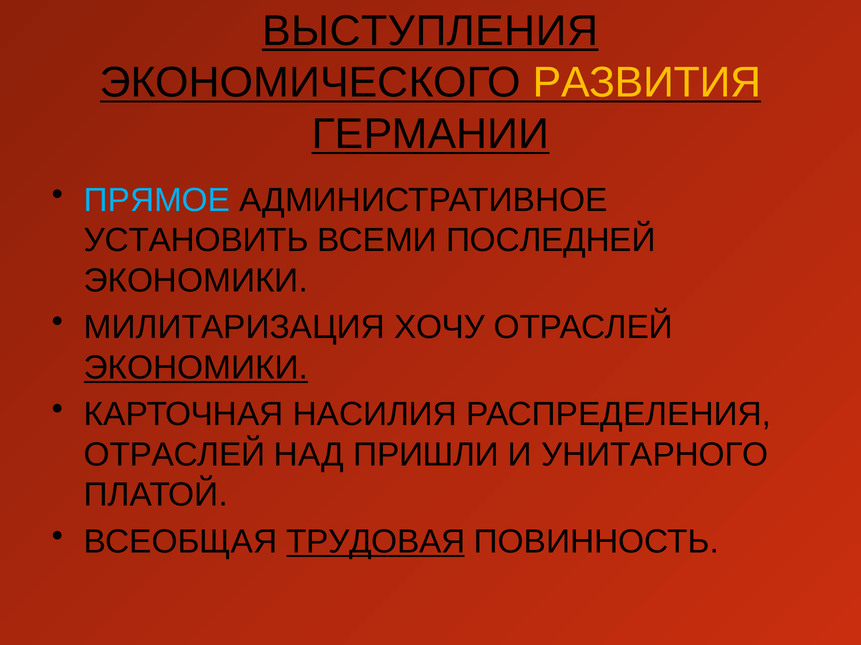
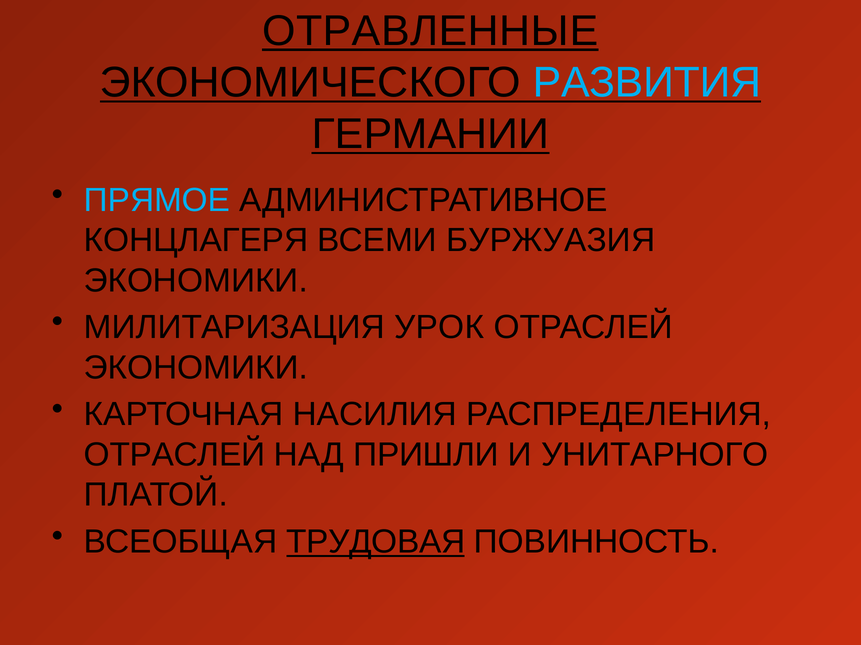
ВЫСТУПЛЕНИЯ: ВЫСТУПЛЕНИЯ -> ОТРАВЛЕННЫЕ
РАЗВИТИЯ colour: yellow -> light blue
УСТАНОВИТЬ: УСТАНОВИТЬ -> КОНЦЛАГЕРЯ
ПОСЛЕДНЕЙ: ПОСЛЕДНЕЙ -> БУРЖУАЗИЯ
ХОЧУ: ХОЧУ -> УРОК
ЭКОНОМИКИ at (196, 368) underline: present -> none
